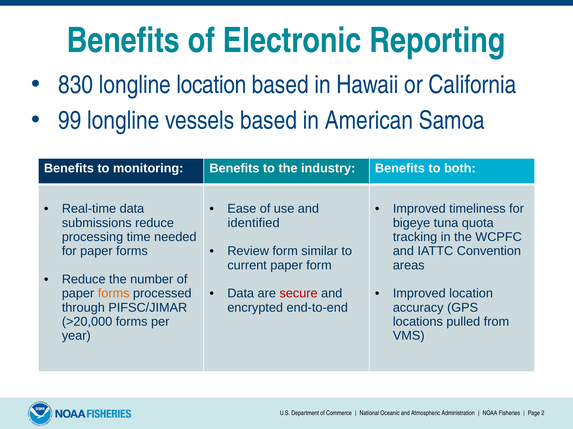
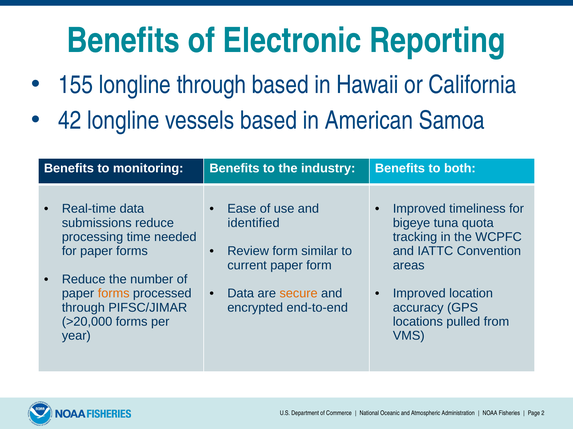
830: 830 -> 155
longline location: location -> through
99: 99 -> 42
secure colour: red -> orange
